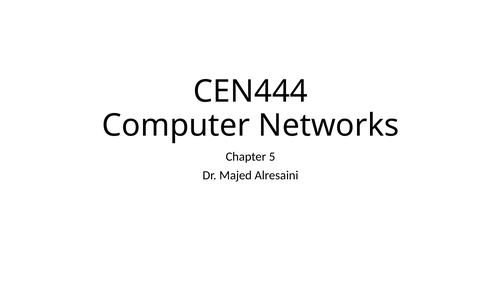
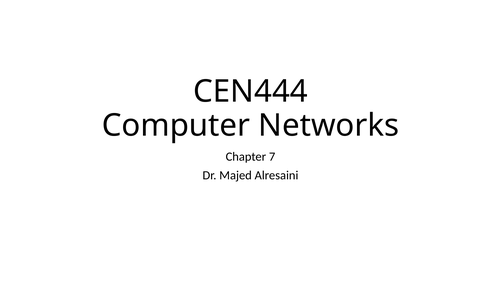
5: 5 -> 7
